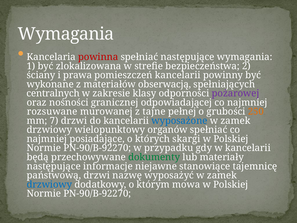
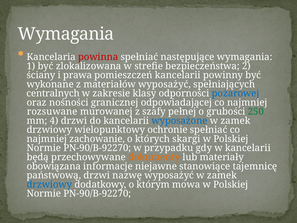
materiałów obserwacją: obserwacją -> wyposażyć
pożarowej colour: purple -> blue
tajne: tajne -> szafy
250 colour: orange -> green
7: 7 -> 4
organów: organów -> ochronie
posiadające: posiadające -> zachowanie
dokumenty colour: green -> orange
następujące at (54, 166): następujące -> obowiązana
